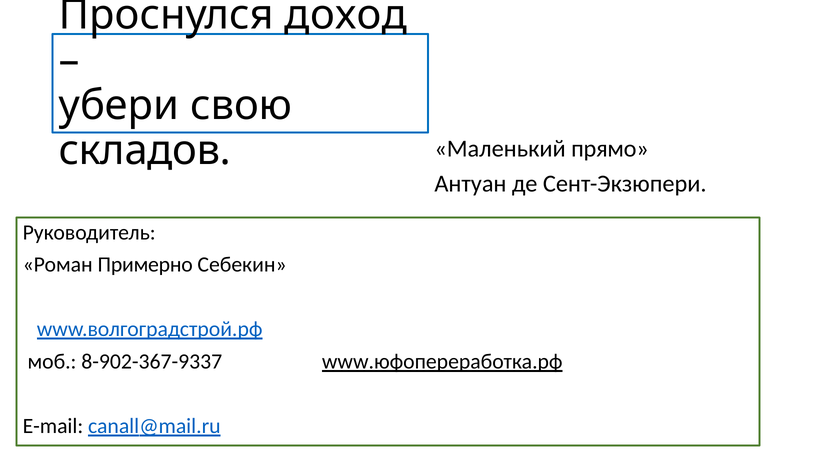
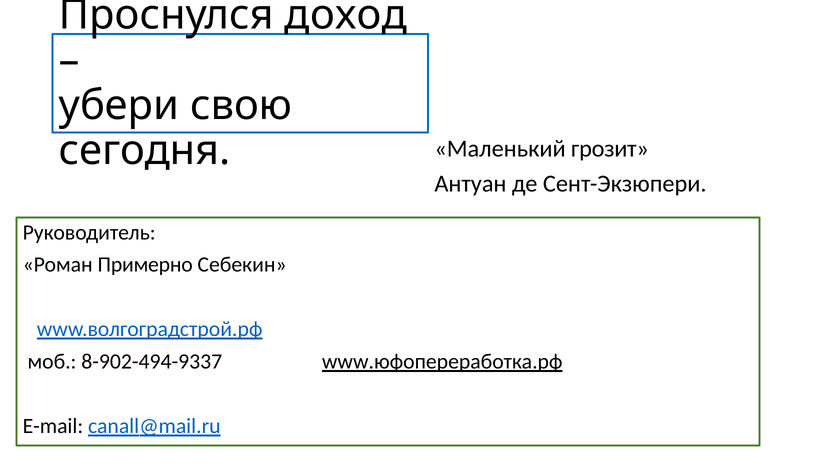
складов: складов -> сегодня
прямо: прямо -> грозит
8-902-367-9337: 8-902-367-9337 -> 8-902-494-9337
